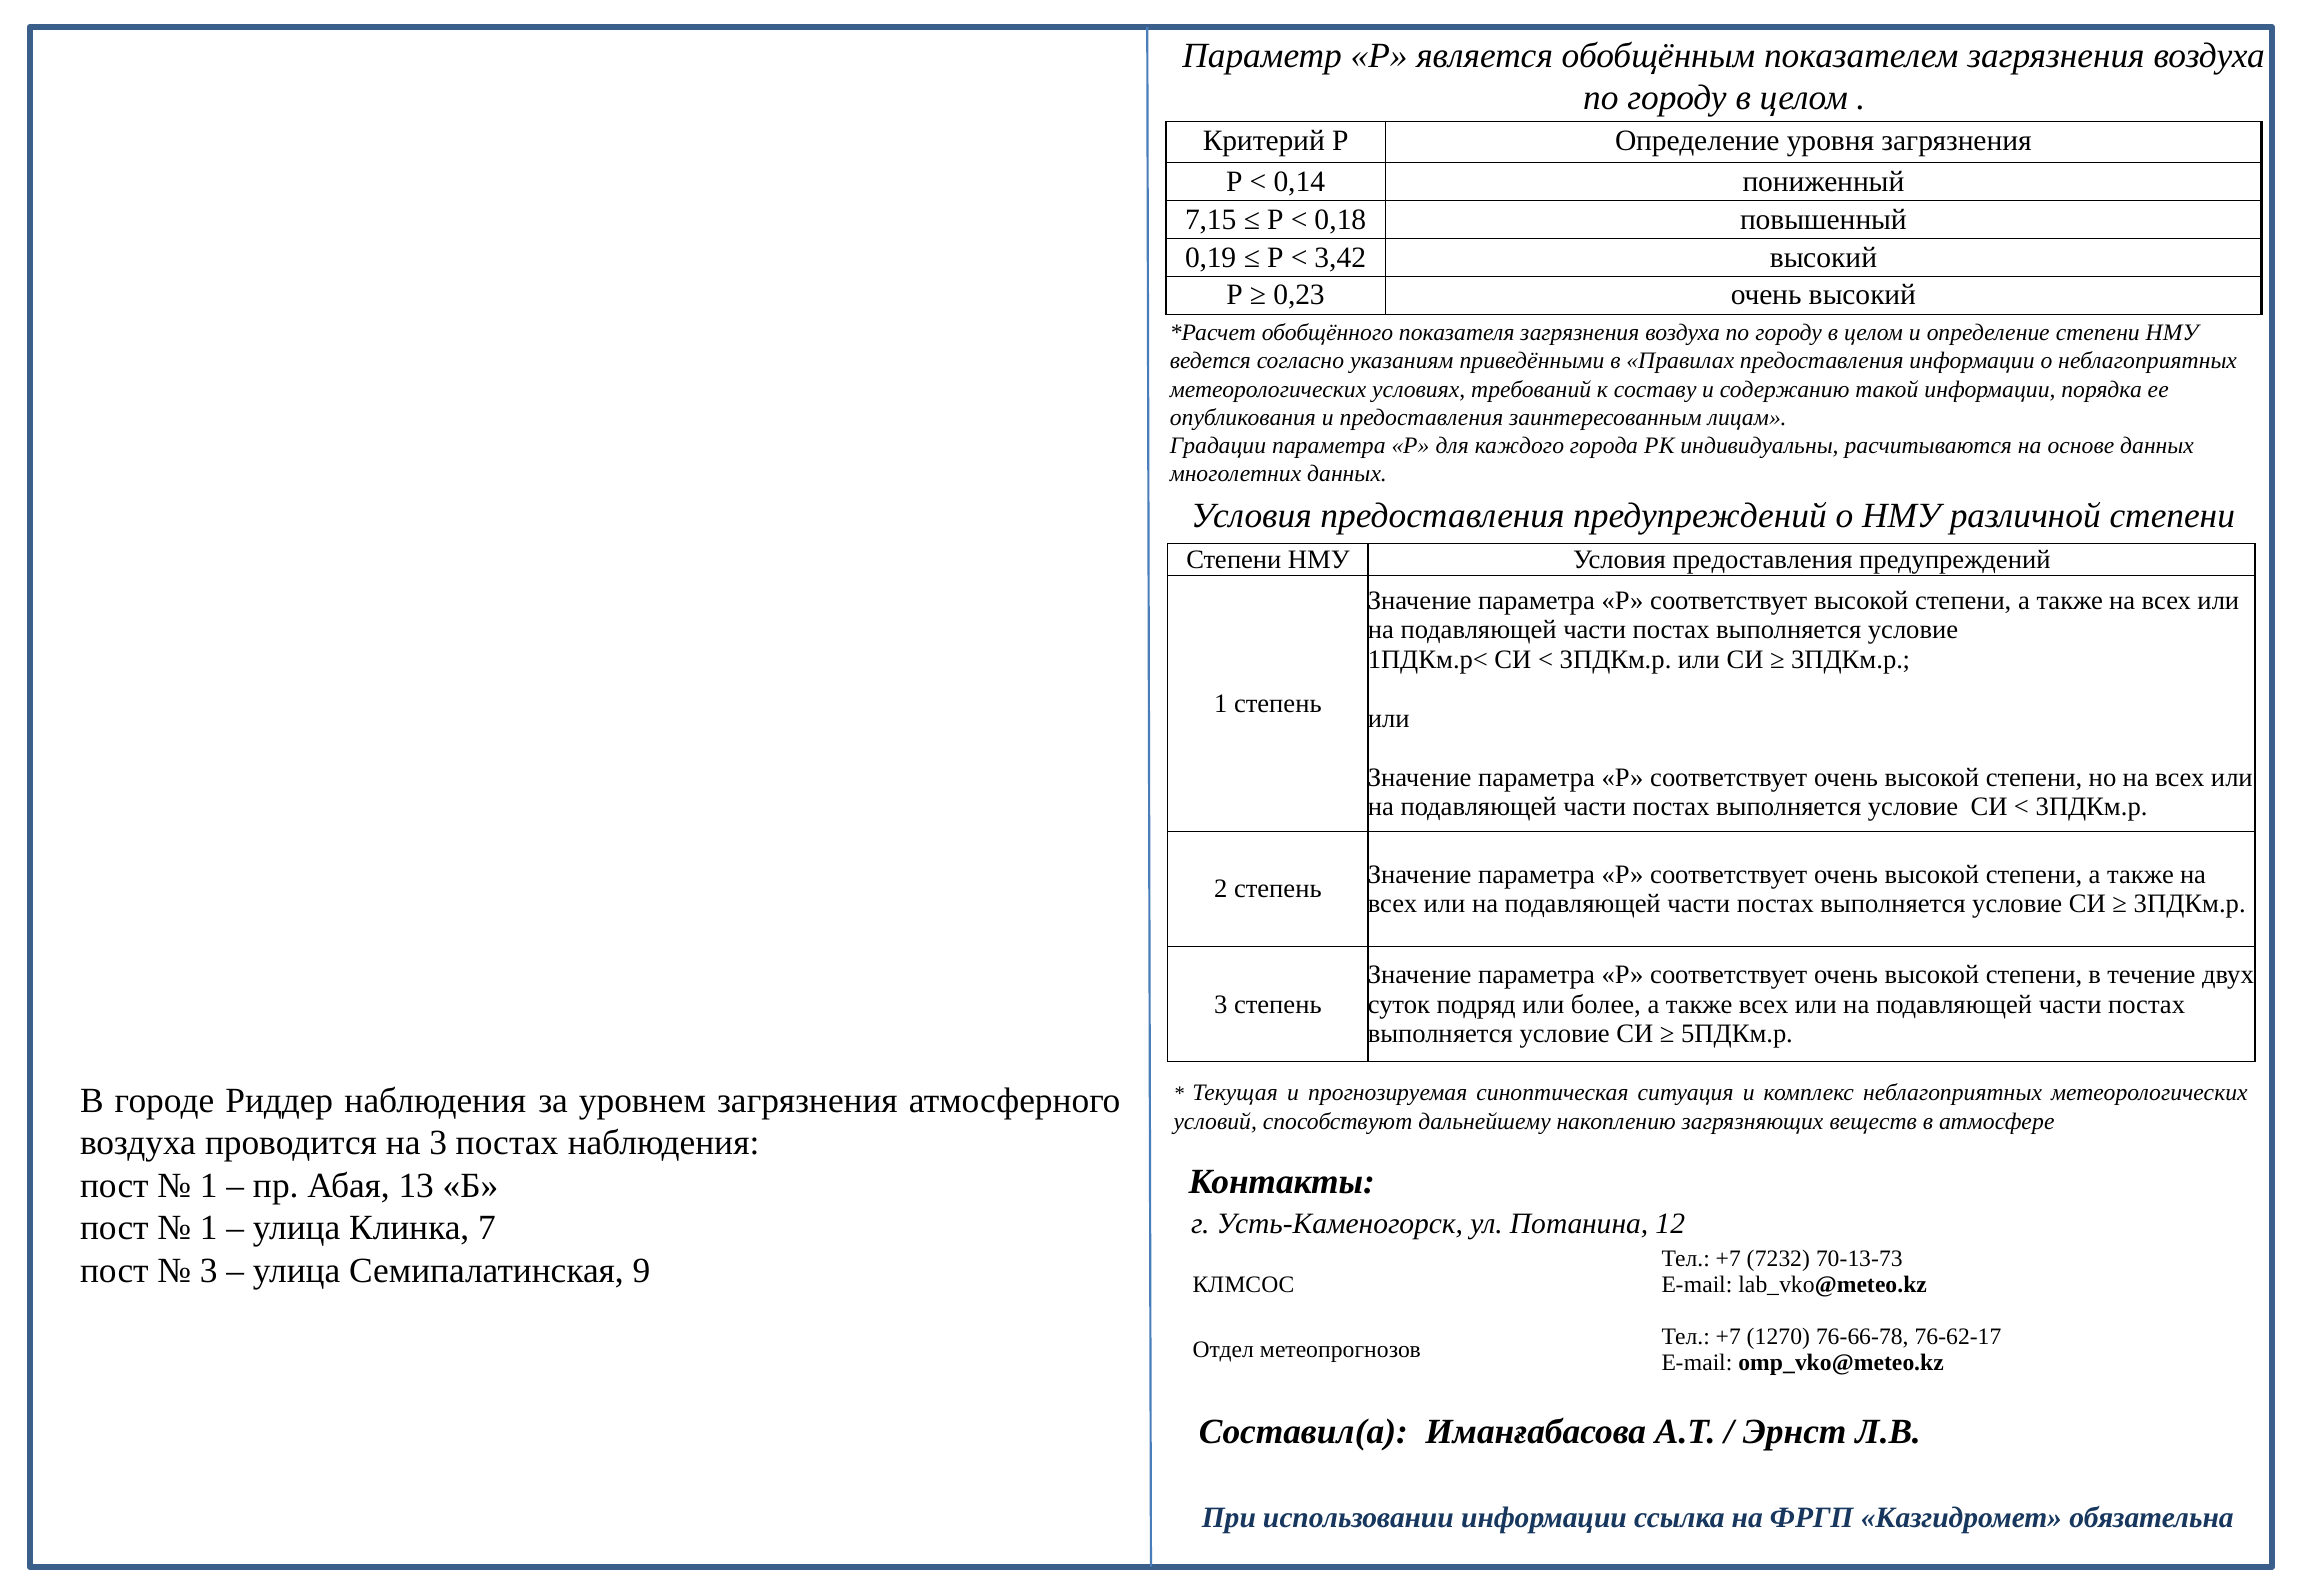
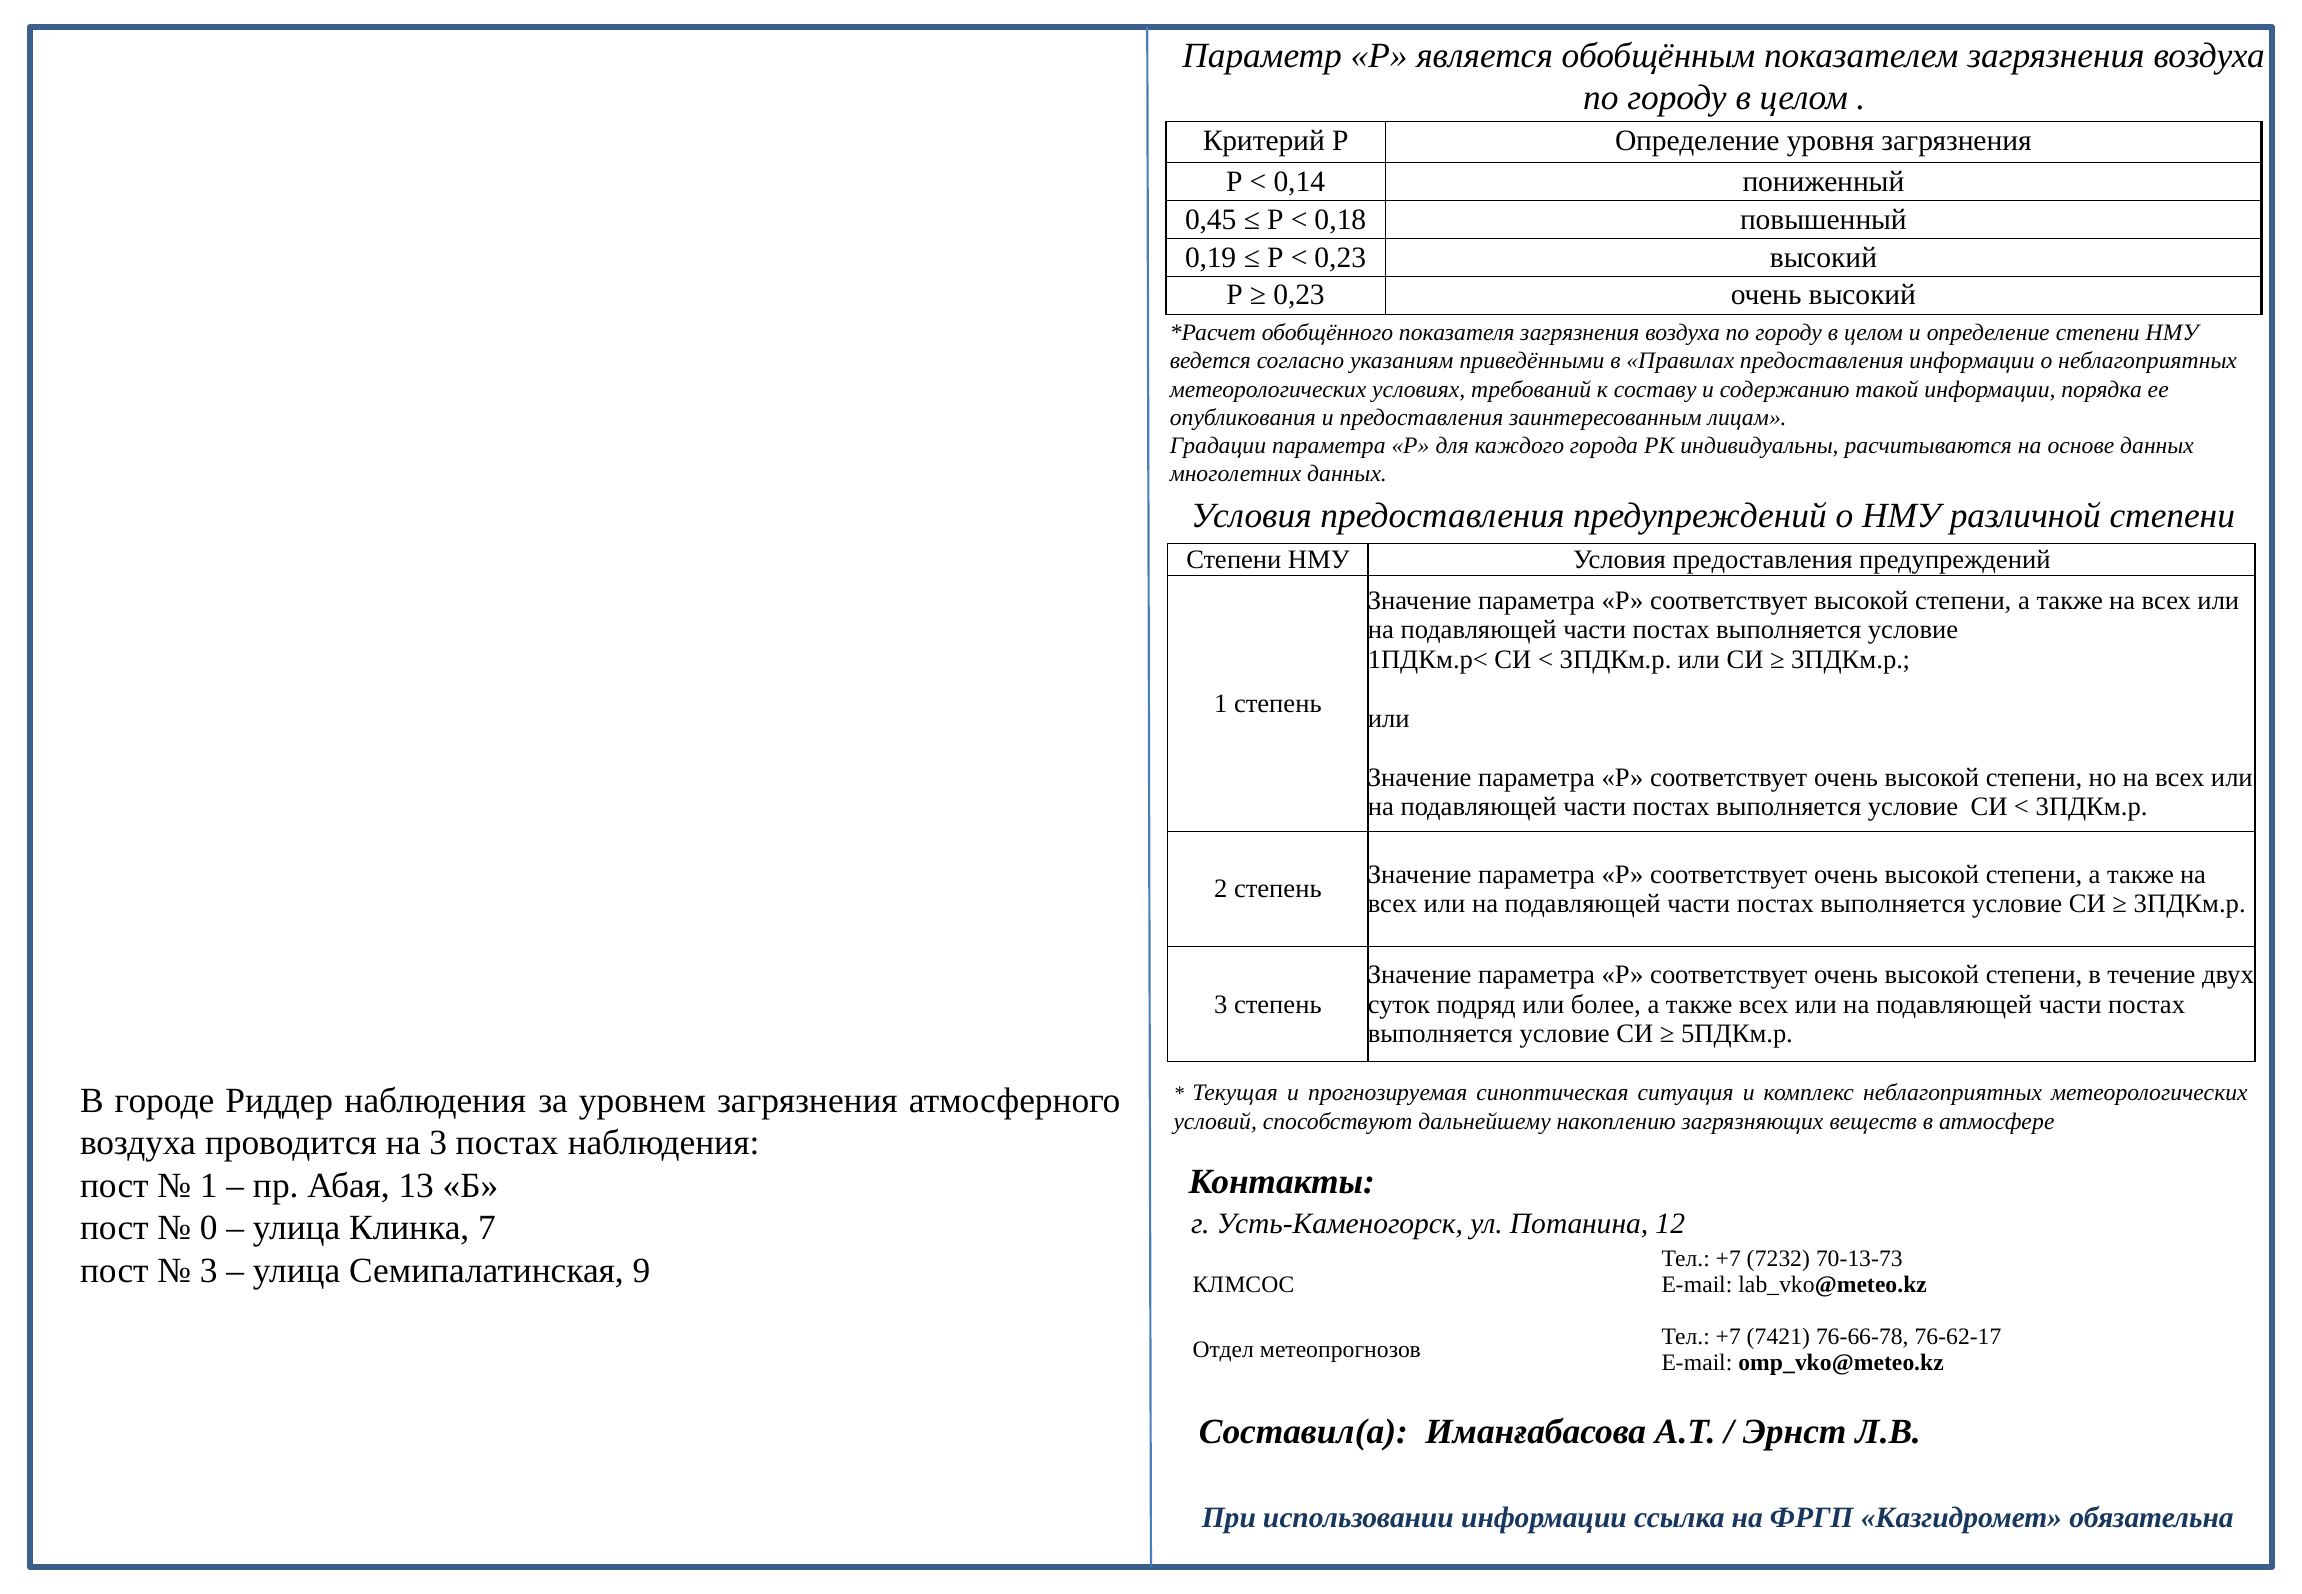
7,15: 7,15 -> 0,45
3,42 at (1340, 257): 3,42 -> 0,23
1 at (209, 1228): 1 -> 0
1270: 1270 -> 7421
